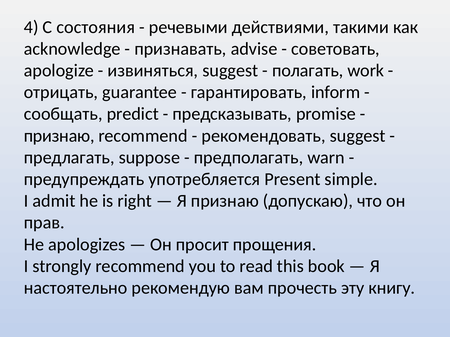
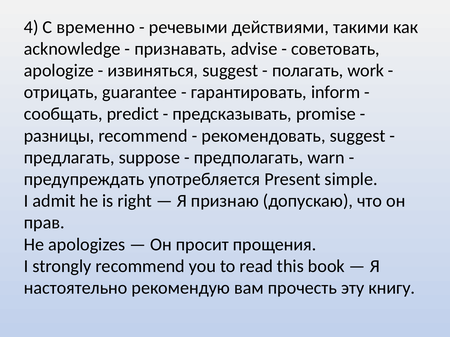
состояния: состояния -> временно
признаю at (59, 136): признаю -> разницы
